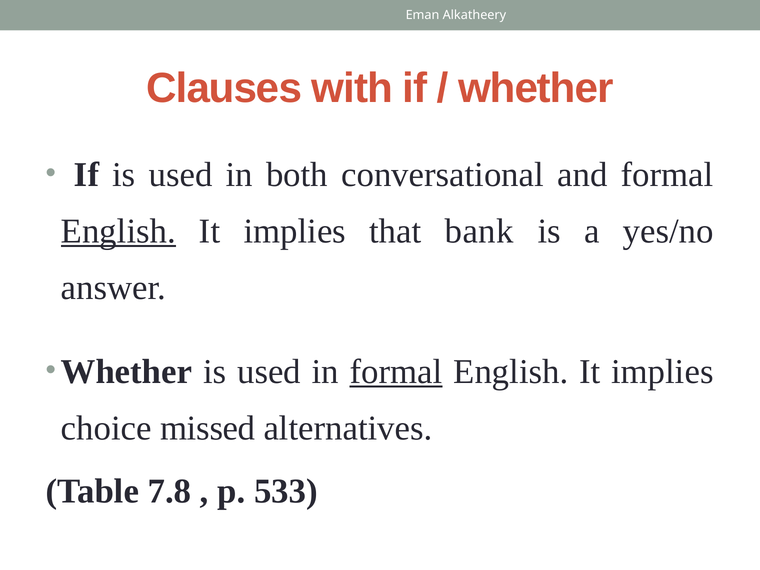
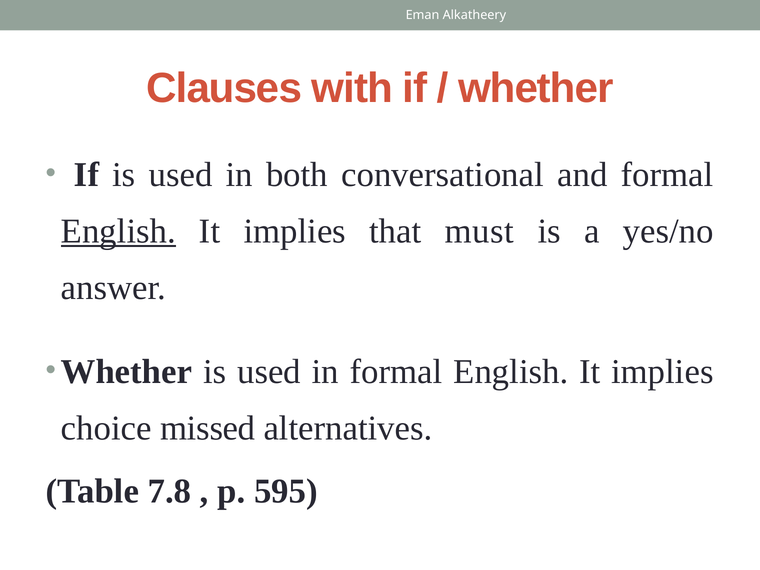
bank: bank -> must
formal at (396, 372) underline: present -> none
533: 533 -> 595
